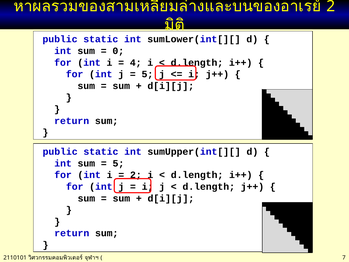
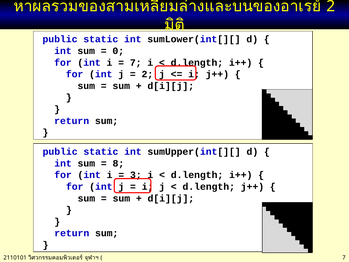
4 at (136, 63): 4 -> 7
5 at (147, 74): 5 -> 2
5 at (118, 163): 5 -> 8
2 at (136, 175): 2 -> 3
